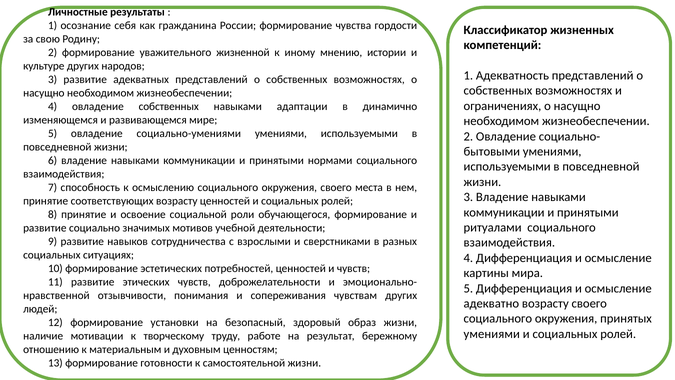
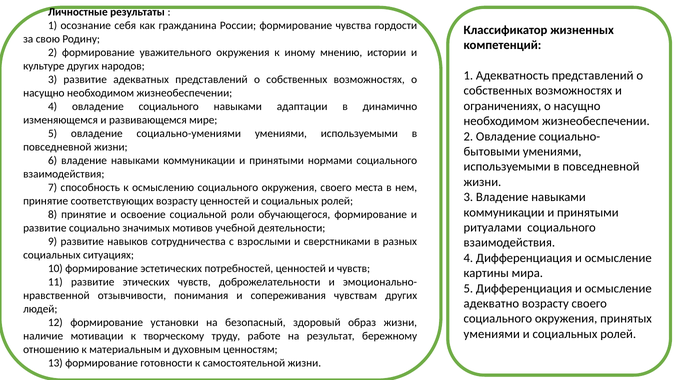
уважительного жизненной: жизненной -> окружения
овладение собственных: собственных -> социального
